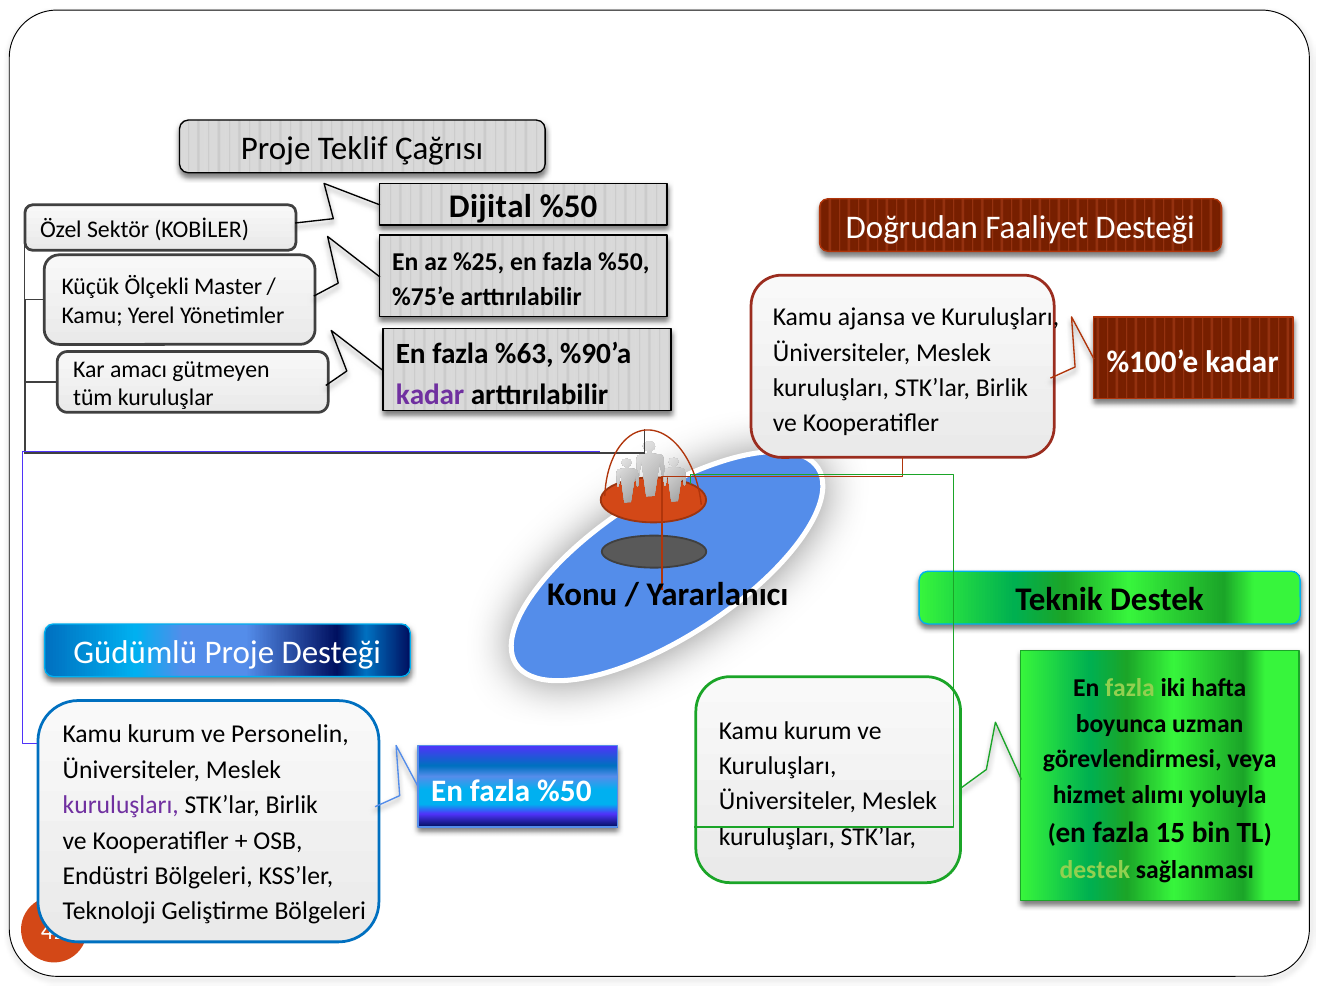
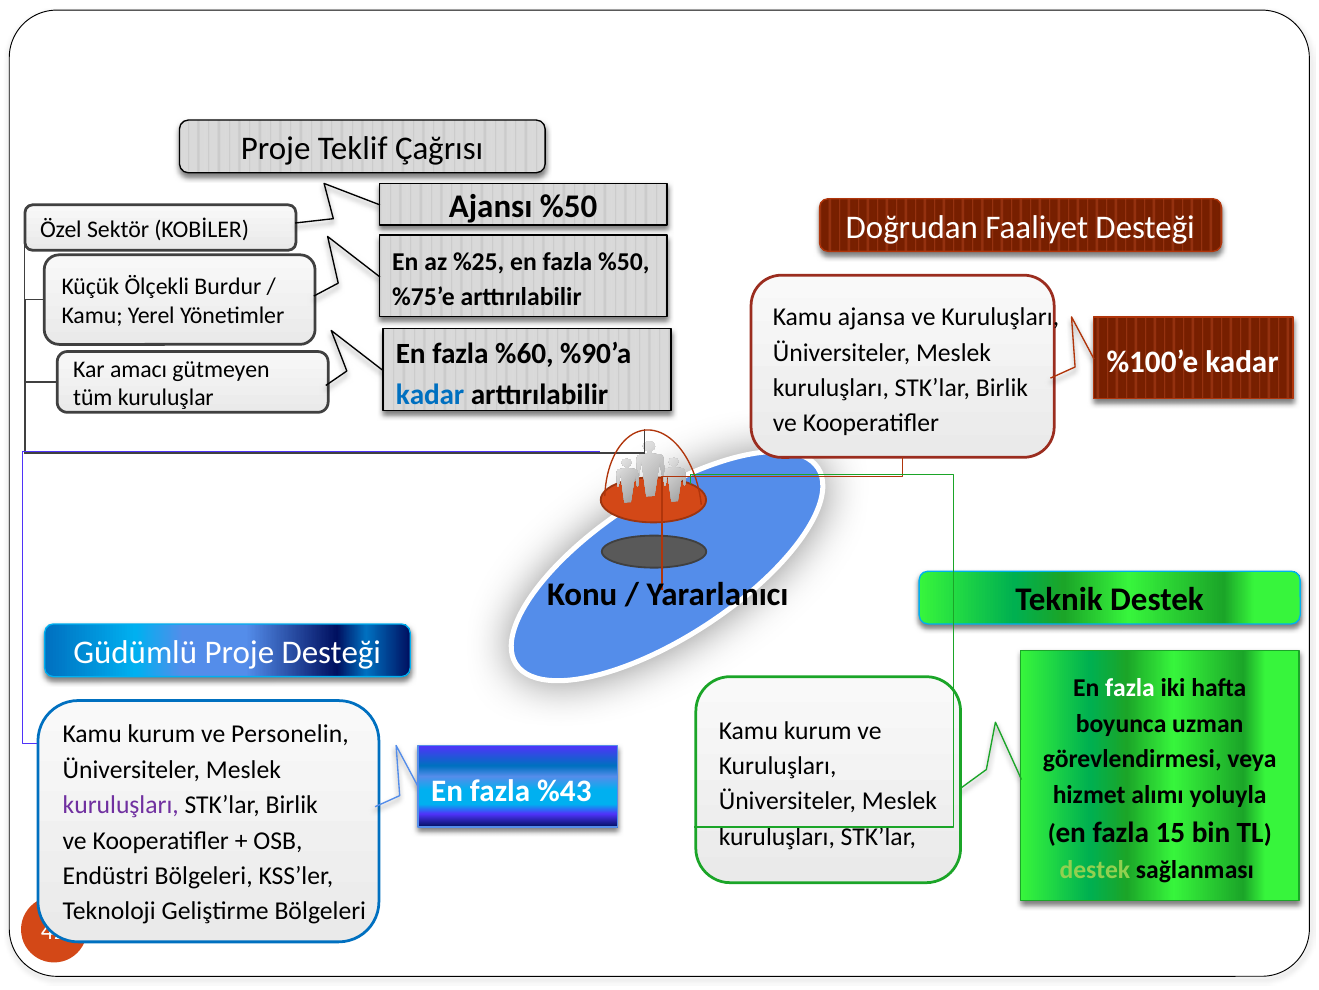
Dijital: Dijital -> Ajansı
Master: Master -> Burdur
%63: %63 -> %60
kadar at (430, 394) colour: purple -> blue
fazla at (1130, 688) colour: light green -> white
%50 at (564, 791): %50 -> %43
